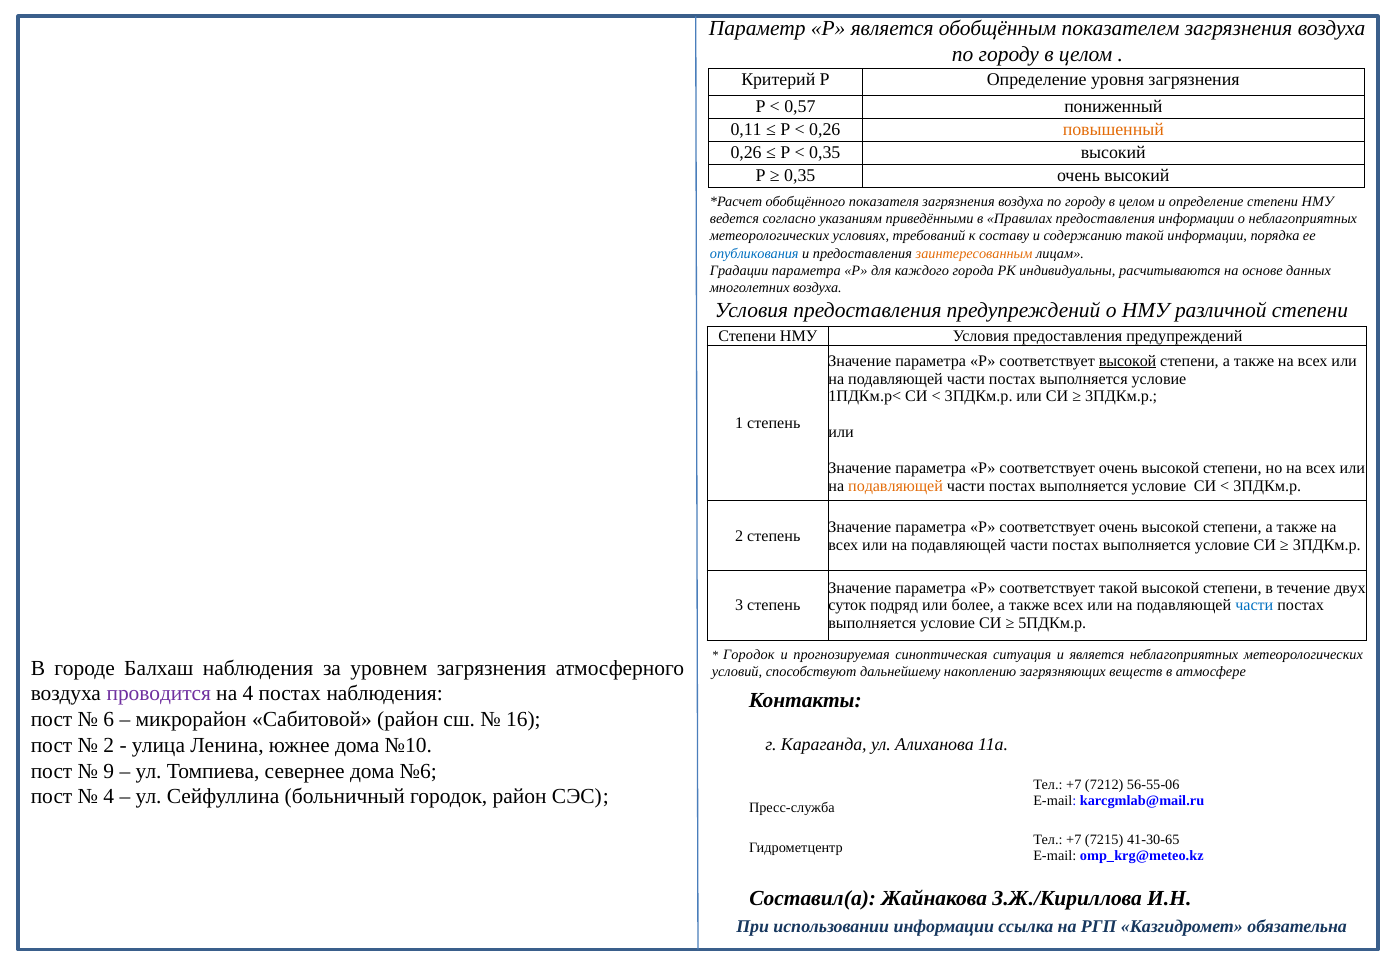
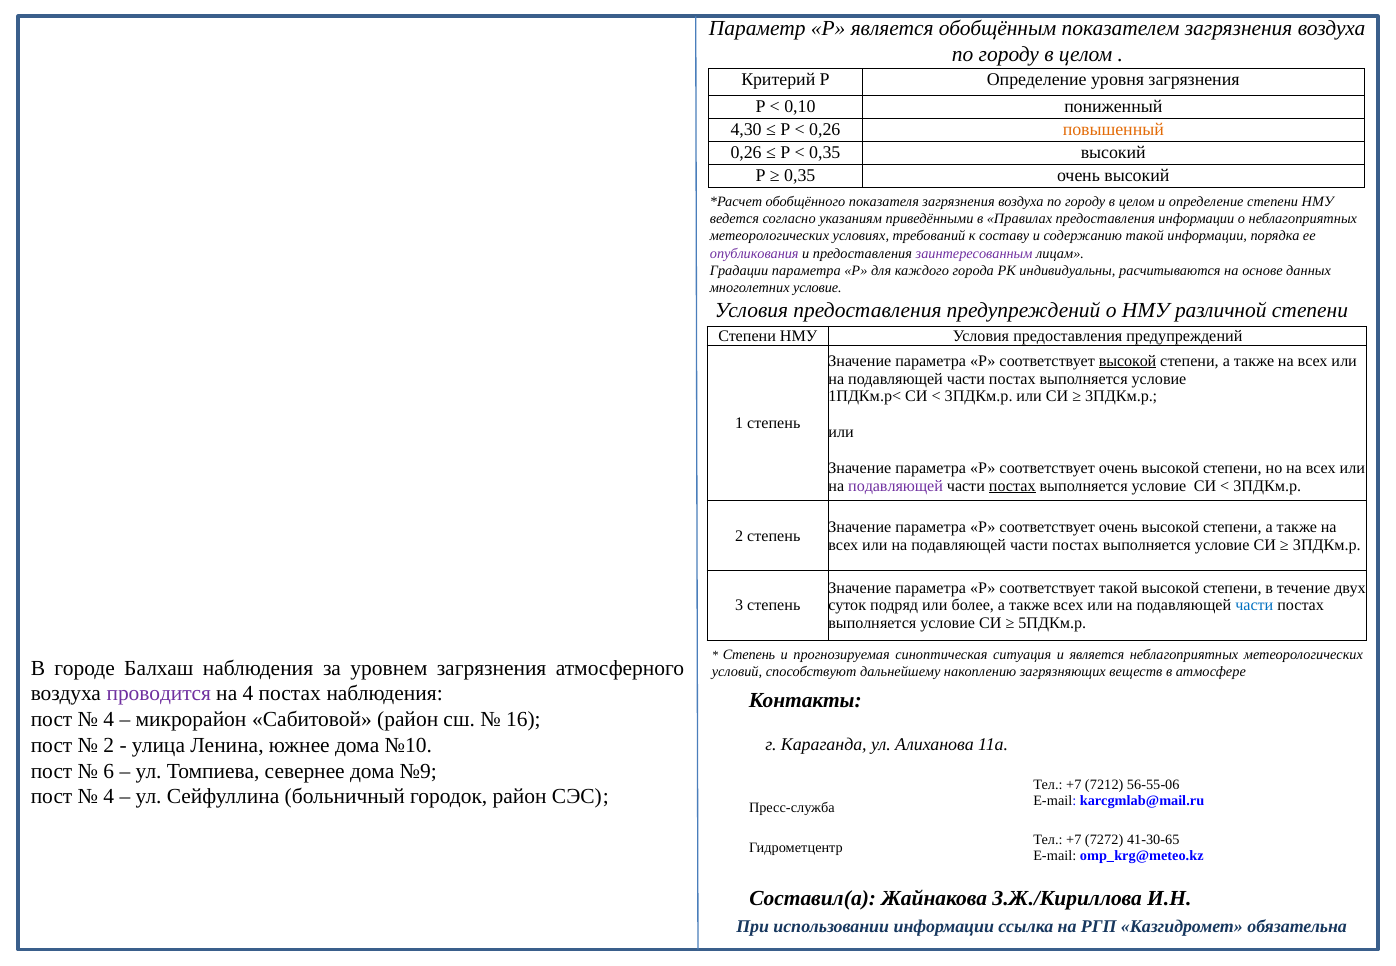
0,57: 0,57 -> 0,10
0,11: 0,11 -> 4,30
опубликования colour: blue -> purple
заинтересованным colour: orange -> purple
многолетних воздуха: воздуха -> условие
подавляющей at (896, 486) colour: orange -> purple
постах at (1012, 486) underline: none -> present
Городок at (749, 655): Городок -> Степень
6 at (109, 720): 6 -> 4
9: 9 -> 6
№6: №6 -> №9
7215: 7215 -> 7272
